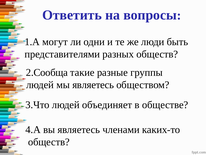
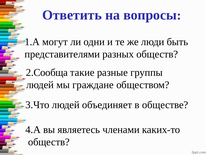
мы являетесь: являетесь -> граждане
